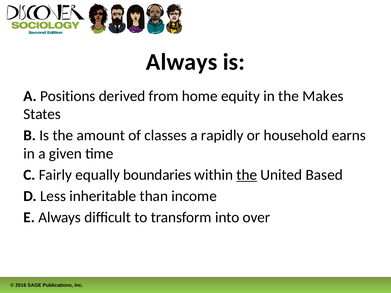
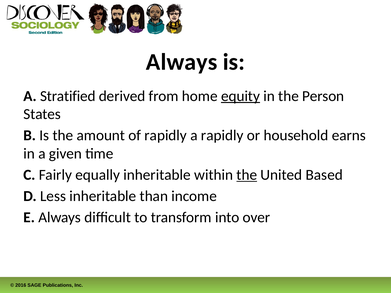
Positions: Positions -> Stratified
equity underline: none -> present
Makes: Makes -> Person
of classes: classes -> rapidly
equally boundaries: boundaries -> inheritable
